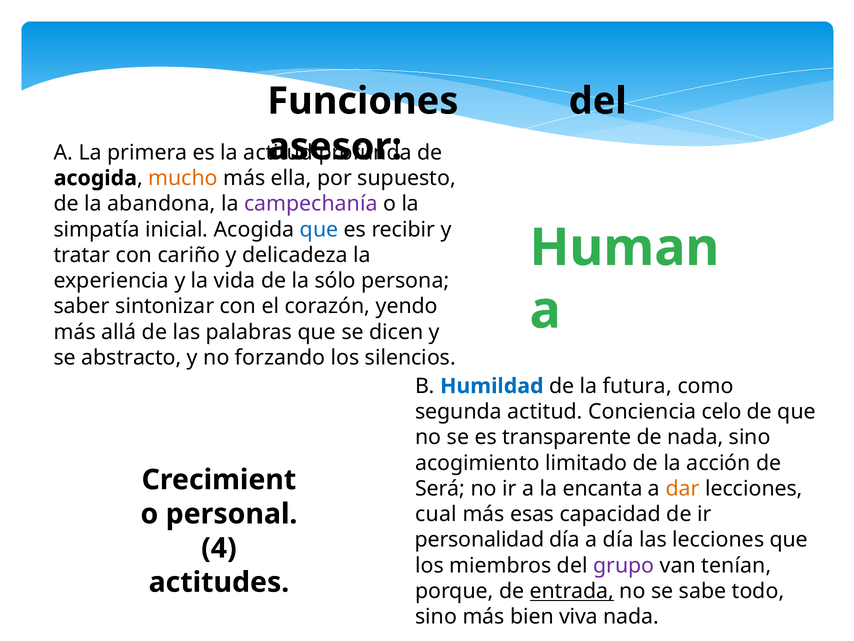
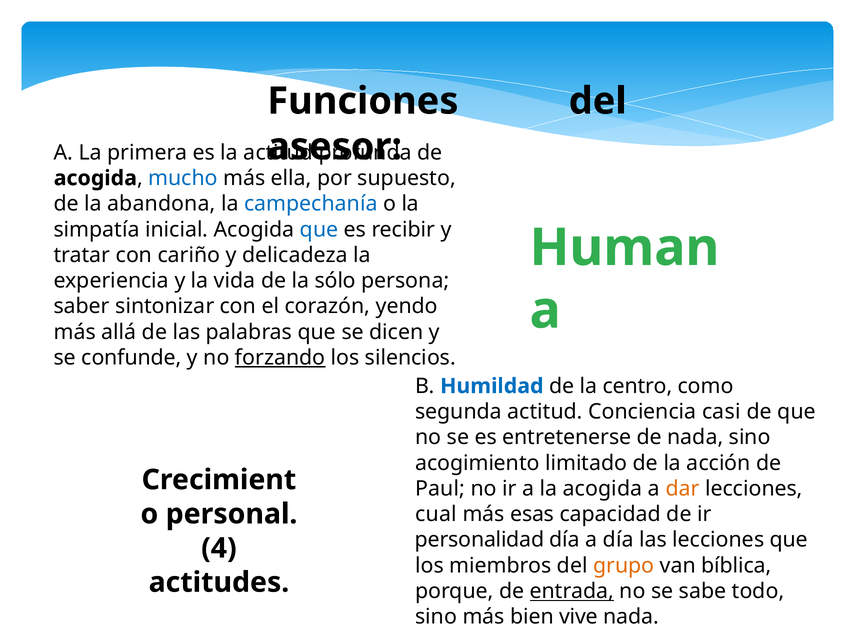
mucho colour: orange -> blue
campechanía colour: purple -> blue
abstracto: abstracto -> confunde
forzando underline: none -> present
futura: futura -> centro
celo: celo -> casi
transparente: transparente -> entretenerse
Será: Será -> Paul
la encanta: encanta -> acogida
grupo colour: purple -> orange
tenían: tenían -> bíblica
viva: viva -> vive
